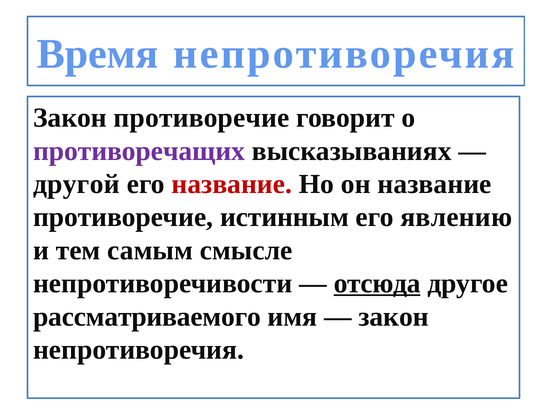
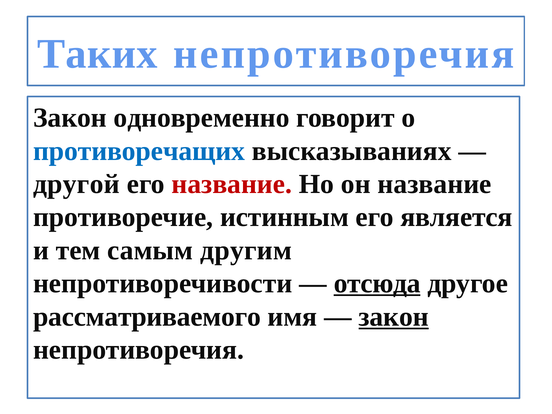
Время: Время -> Таких
Закон противоречие: противоречие -> одновременно
противоречащих colour: purple -> blue
явлению: явлению -> является
смысле: смысле -> другим
закон at (394, 317) underline: none -> present
